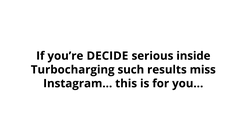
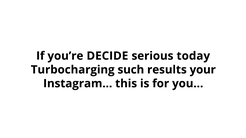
inside: inside -> today
miss: miss -> your
